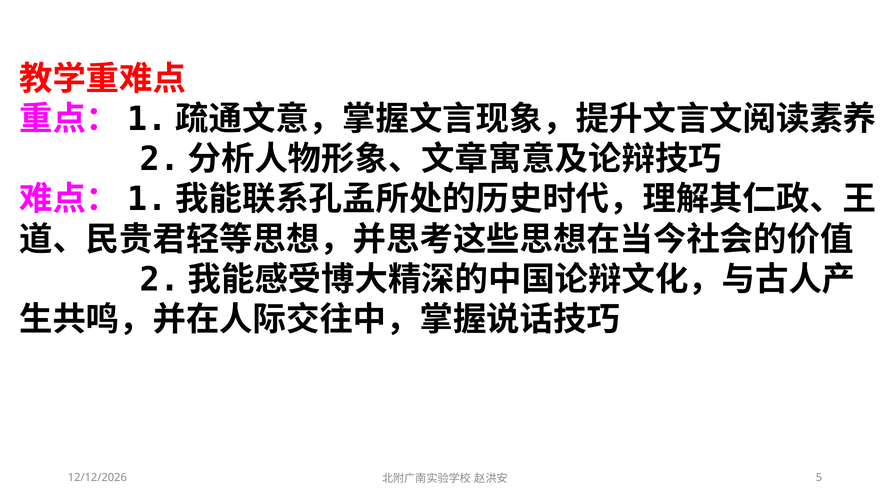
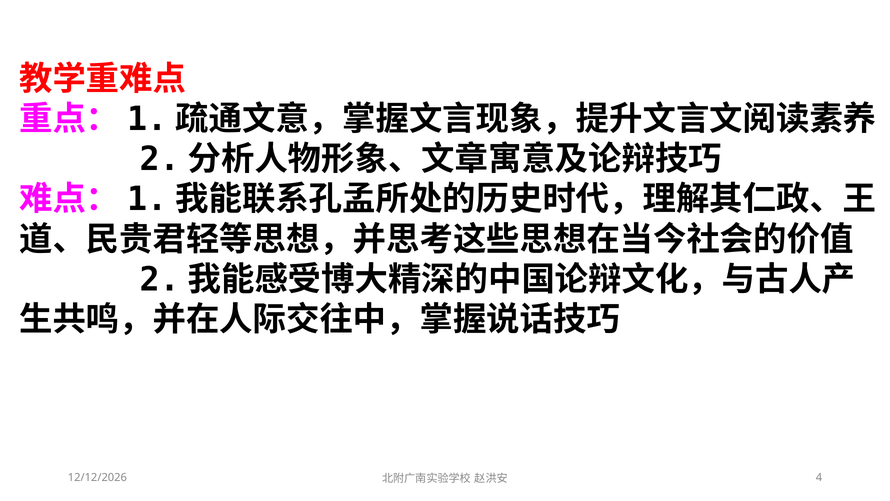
5: 5 -> 4
